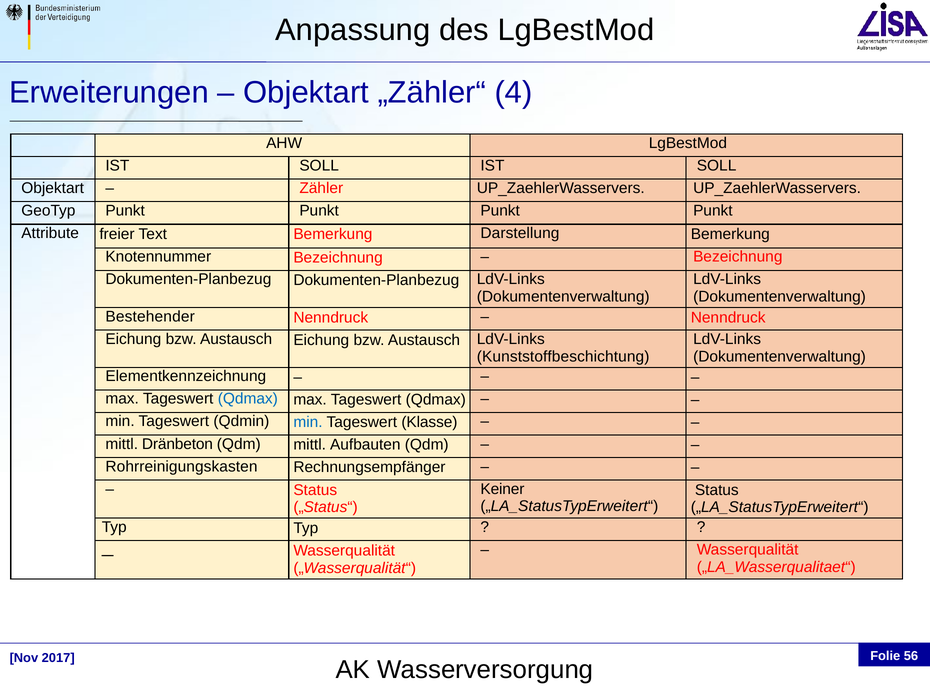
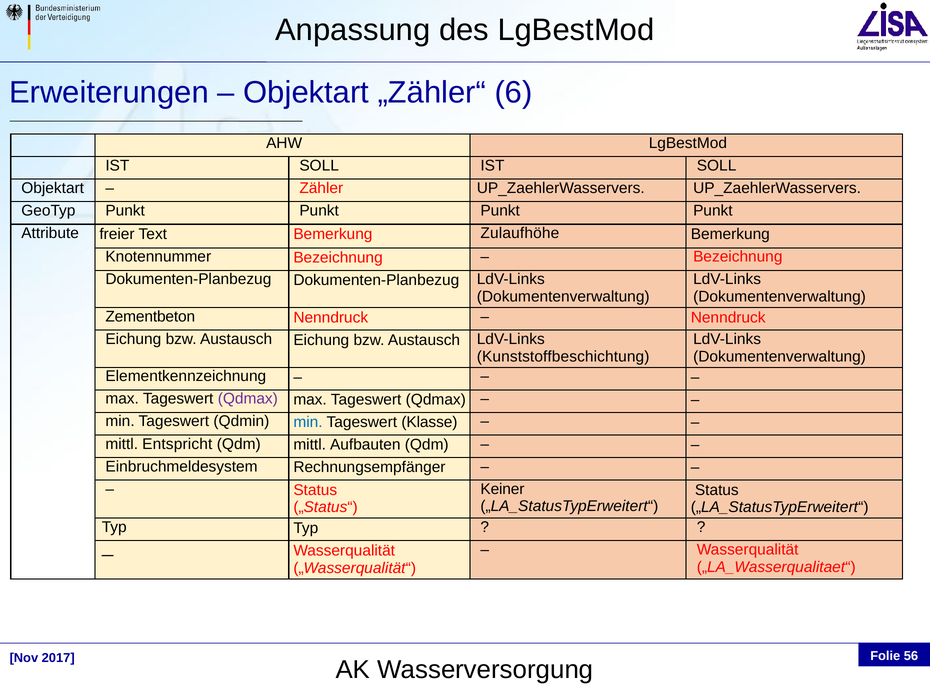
4: 4 -> 6
Darstellung: Darstellung -> Zulaufhöhe
Bestehender: Bestehender -> Zementbeton
Qdmax at (248, 399) colour: blue -> purple
Dränbeton: Dränbeton -> Entspricht
Rohrreinigungskasten: Rohrreinigungskasten -> Einbruchmeldesystem
